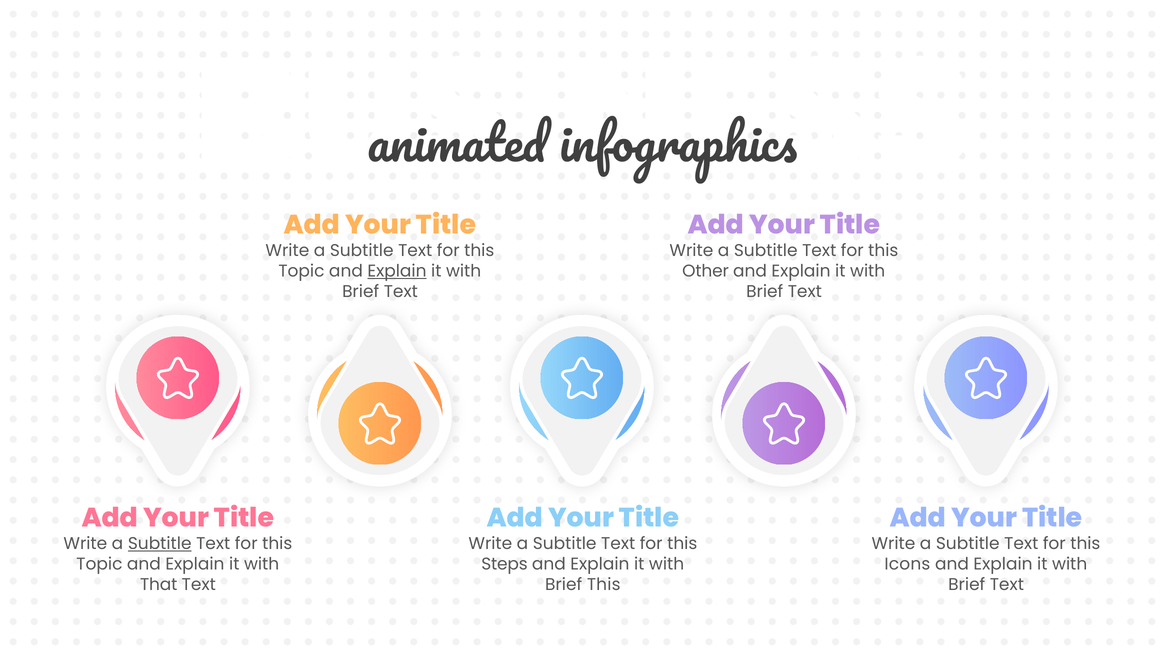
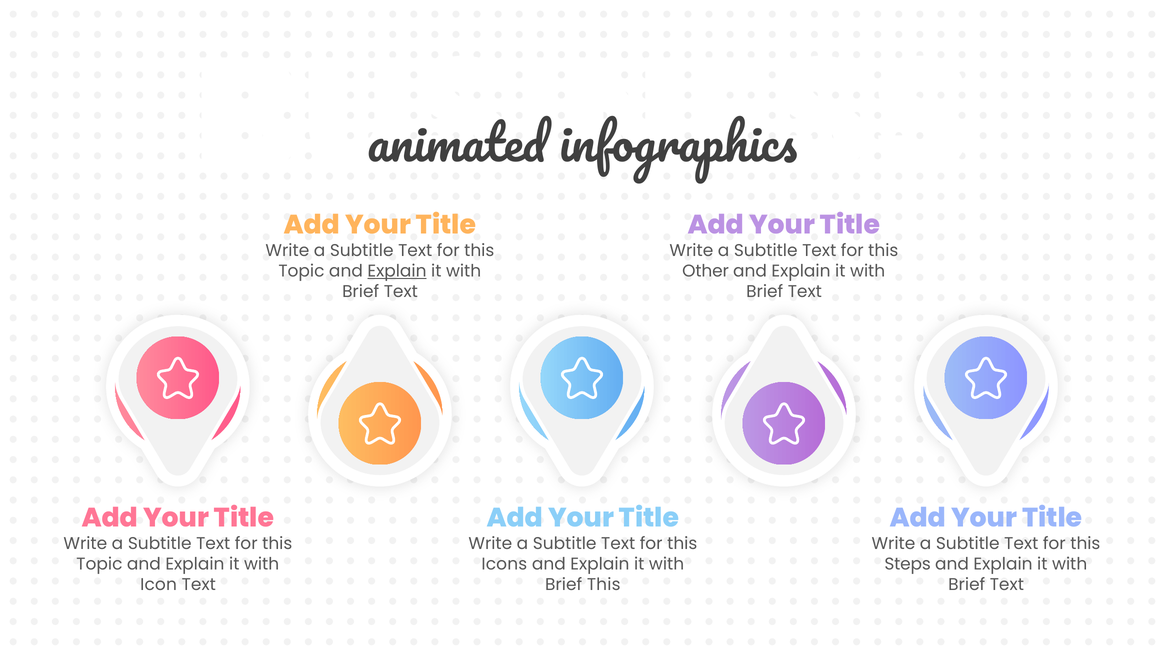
Subtitle at (160, 543) underline: present -> none
Steps: Steps -> Icons
Icons: Icons -> Steps
That: That -> Icon
